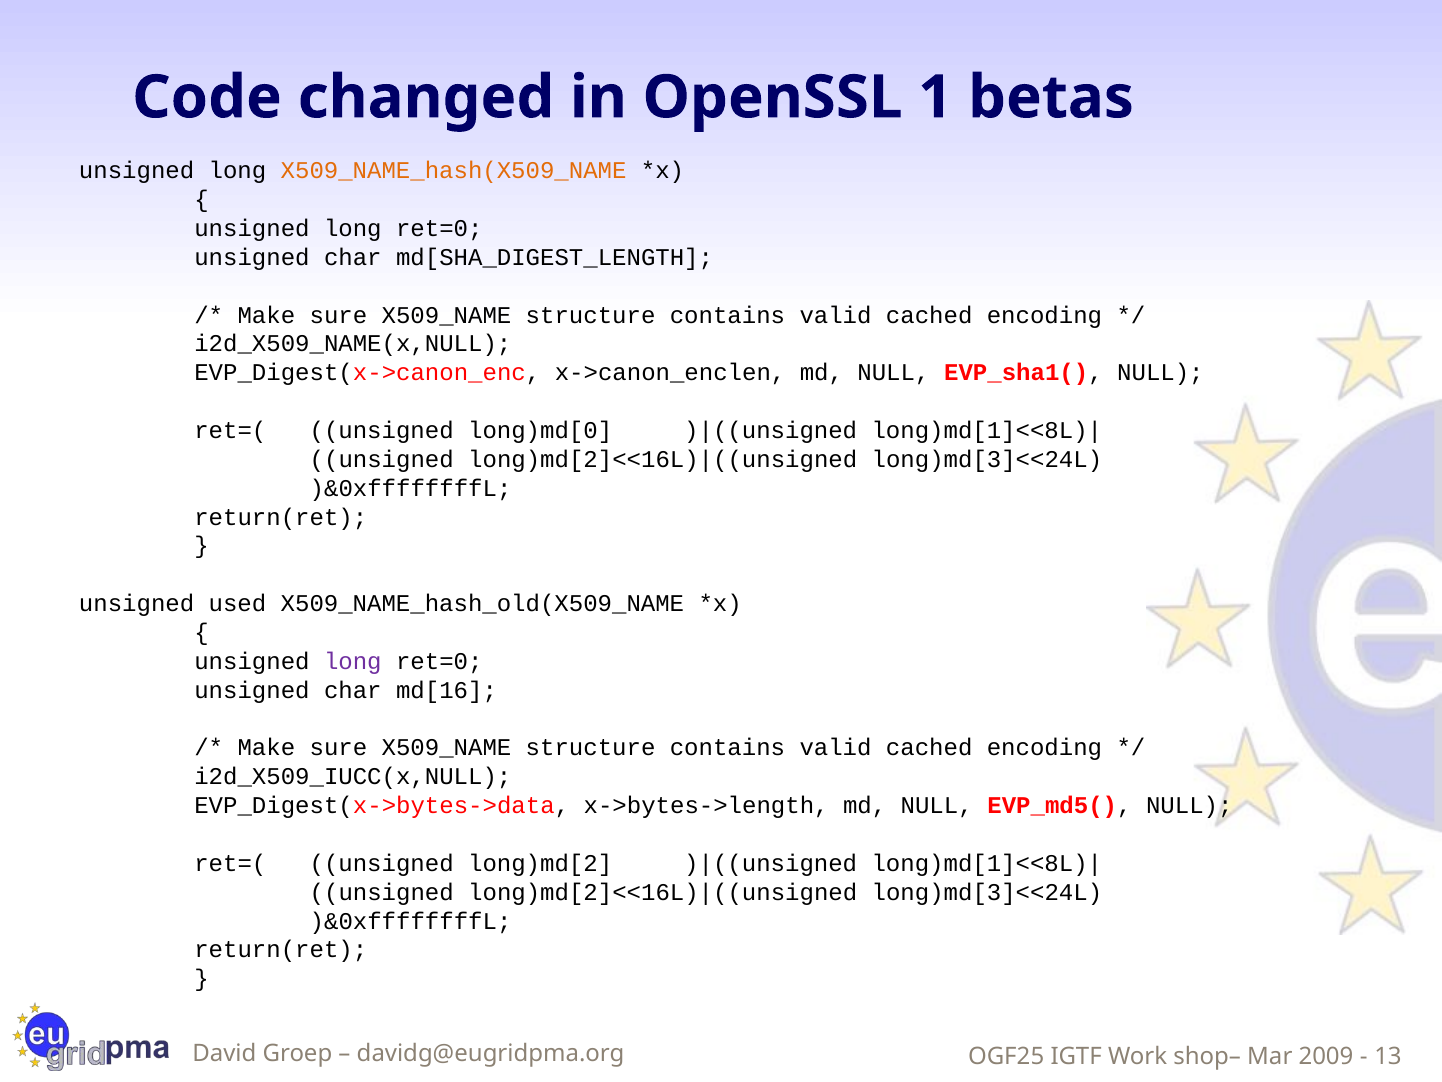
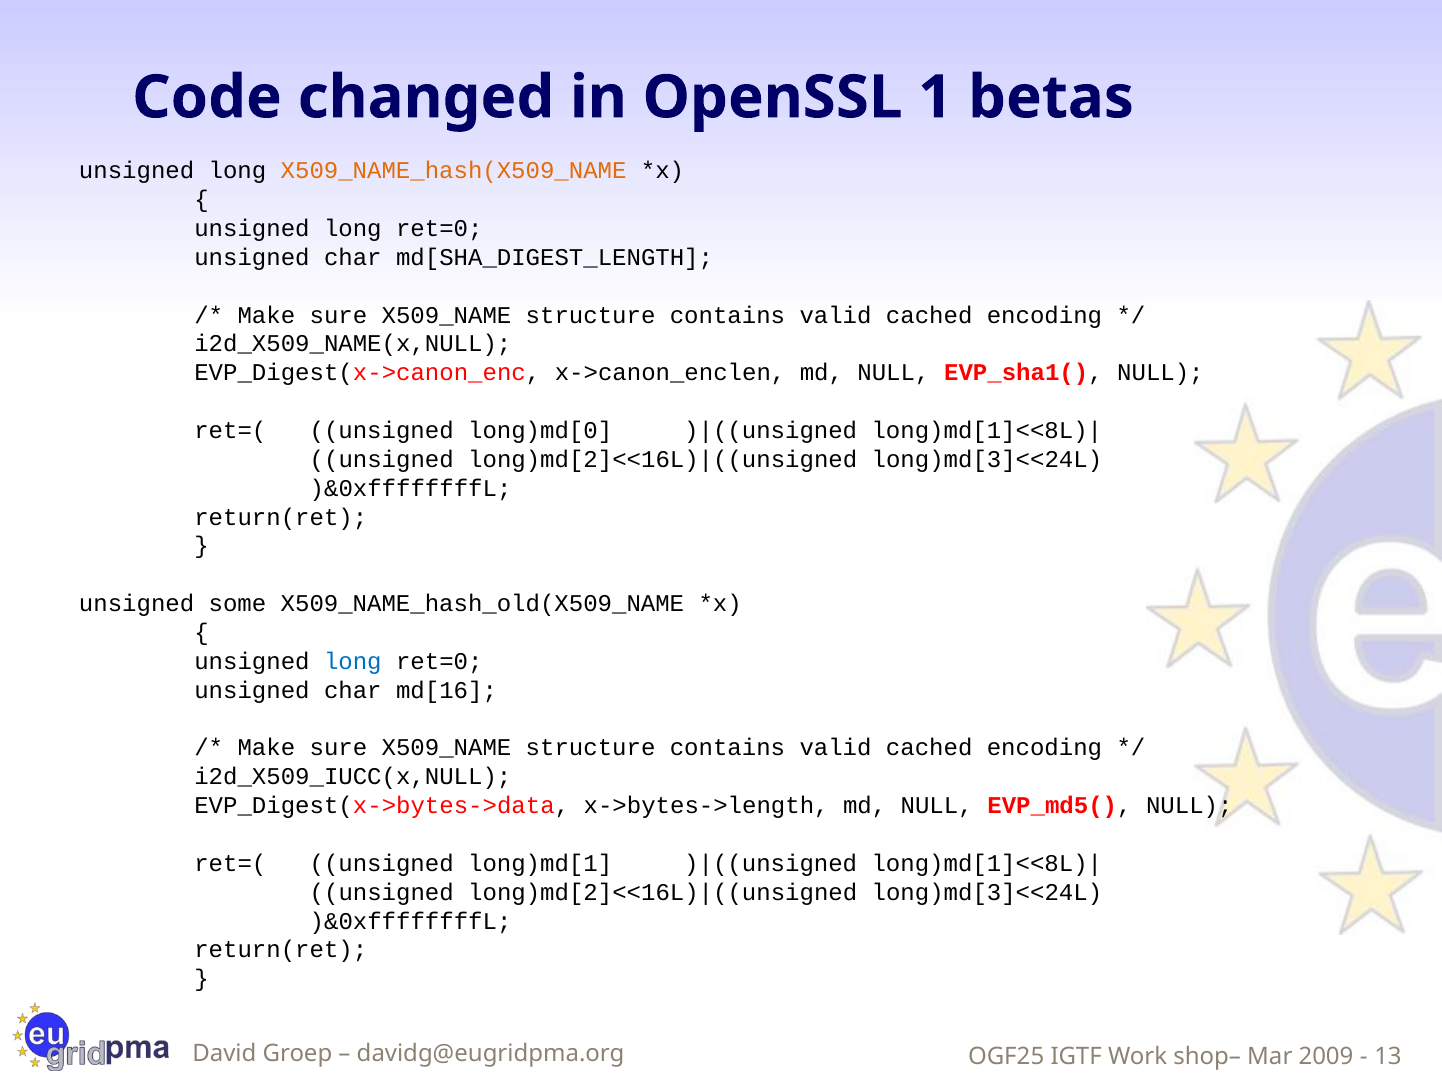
used: used -> some
long at (353, 661) colour: purple -> blue
long)md[2: long)md[2 -> long)md[1
